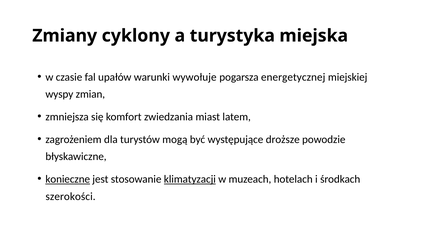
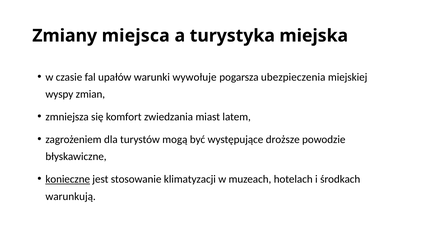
cyklony: cyklony -> miejsca
energetycznej: energetycznej -> ubezpieczenia
klimatyzacji underline: present -> none
szerokości: szerokości -> warunkują
